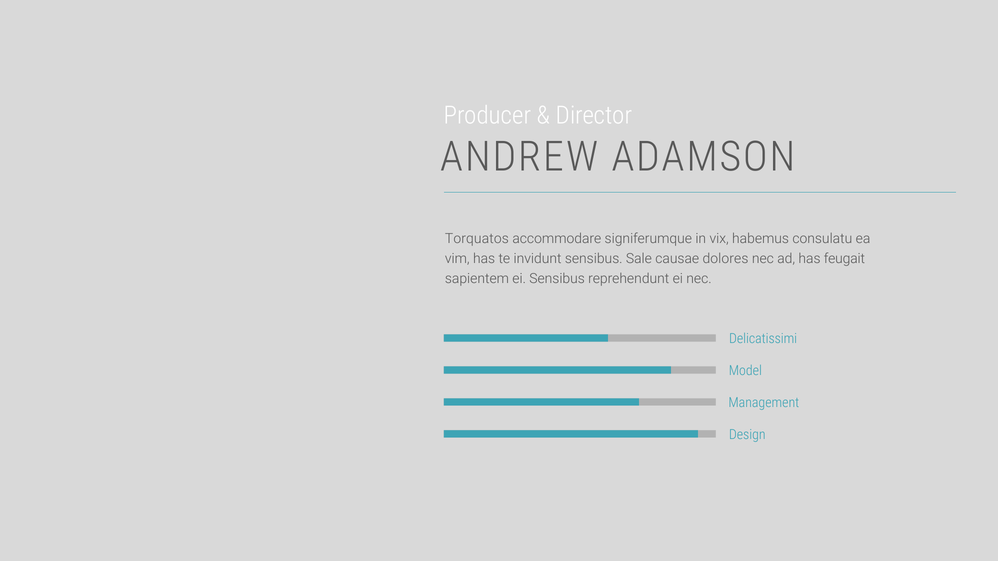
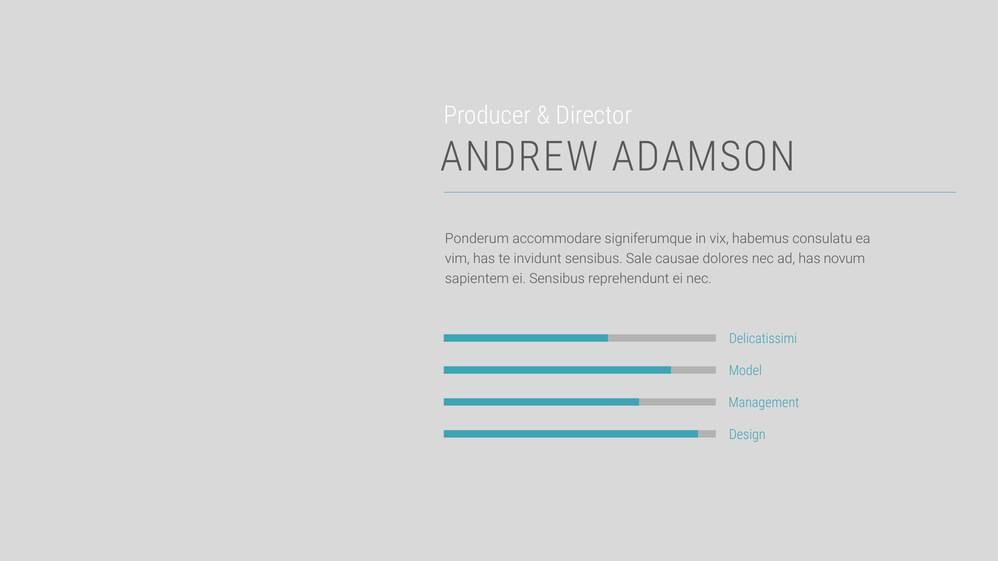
Torquatos: Torquatos -> Ponderum
feugait: feugait -> novum
